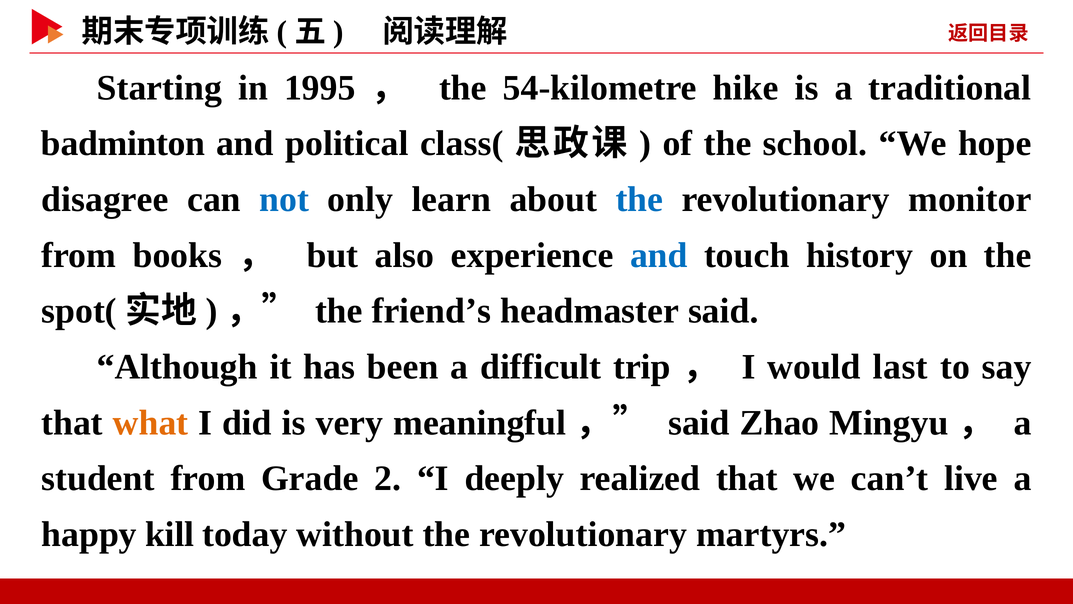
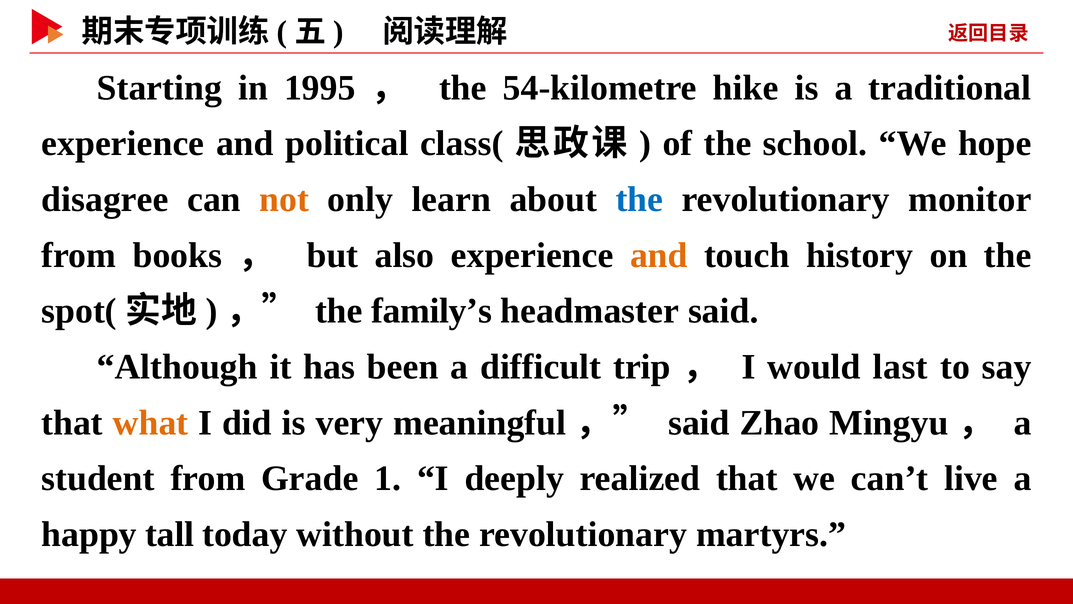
badminton at (123, 144): badminton -> experience
not colour: blue -> orange
and at (659, 255) colour: blue -> orange
friend’s: friend’s -> family’s
2: 2 -> 1
kill: kill -> tall
